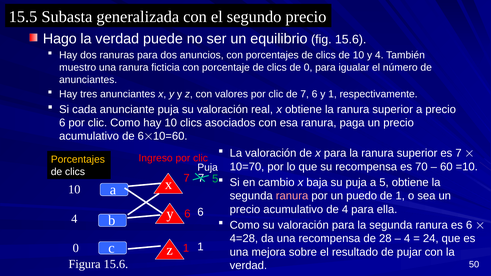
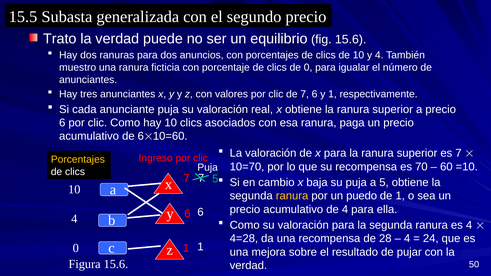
Hago: Hago -> Trato
ranura at (292, 196) colour: pink -> yellow
es 6: 6 -> 4
